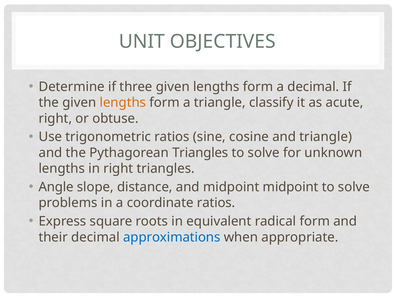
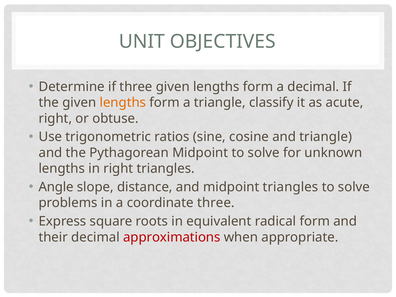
Pythagorean Triangles: Triangles -> Midpoint
midpoint midpoint: midpoint -> triangles
coordinate ratios: ratios -> three
approximations colour: blue -> red
